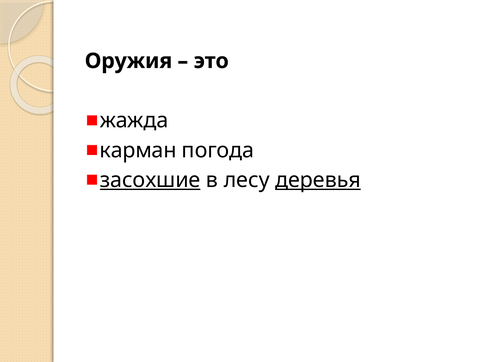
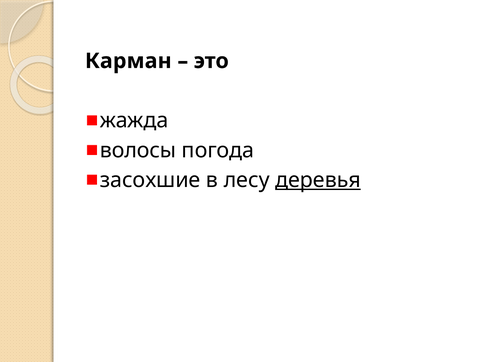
Оружия: Оружия -> Карман
карман: карман -> волосы
засохшие underline: present -> none
